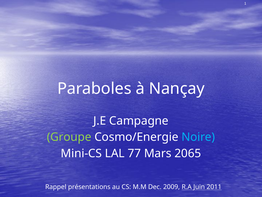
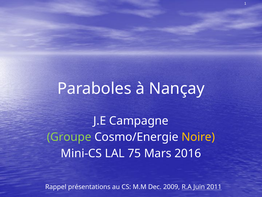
Noire colour: light blue -> yellow
77: 77 -> 75
2065: 2065 -> 2016
